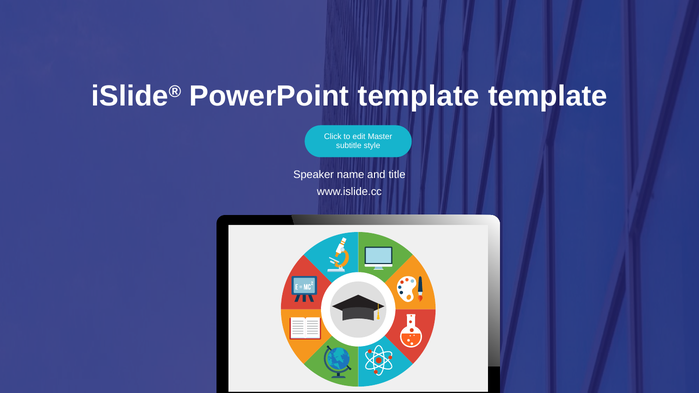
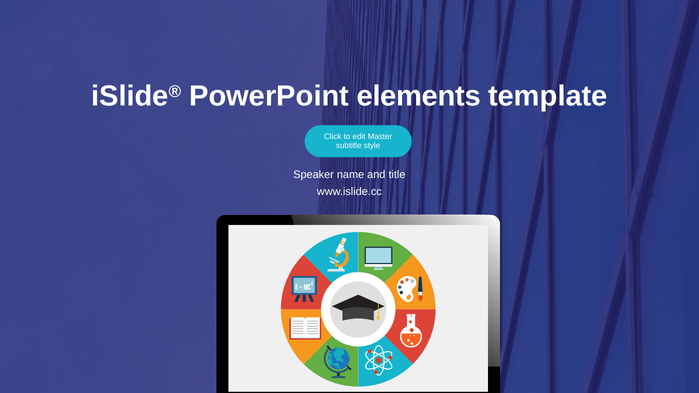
PowerPoint template: template -> elements
